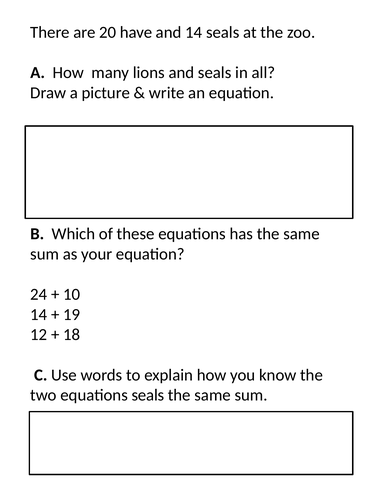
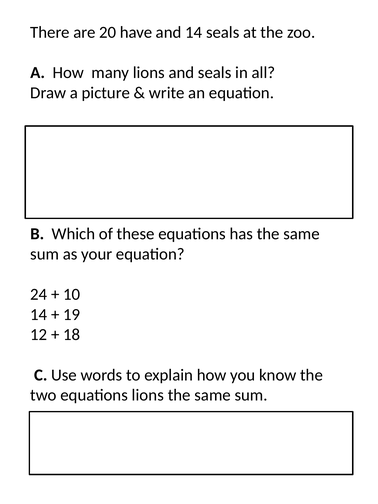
equations seals: seals -> lions
